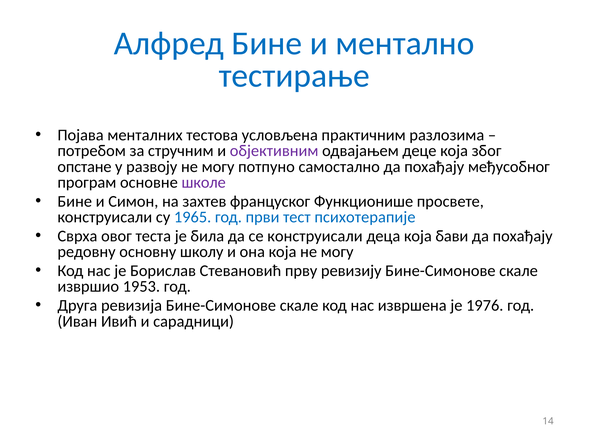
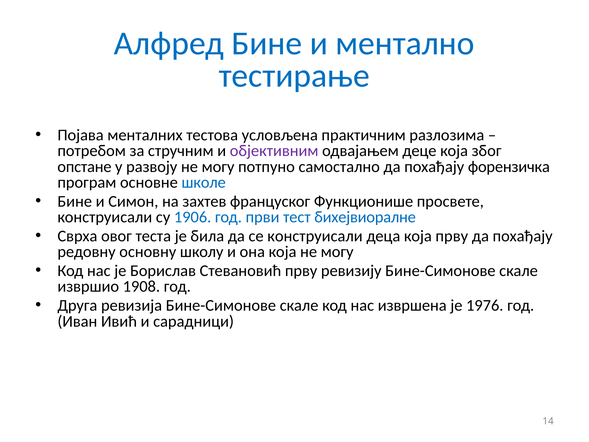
међусобног: међусобног -> форензичка
школе colour: purple -> blue
1965: 1965 -> 1906
психотерапије: психотерапије -> бихејвиоралне
која бави: бави -> прву
1953: 1953 -> 1908
